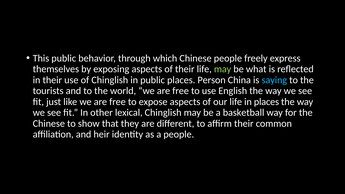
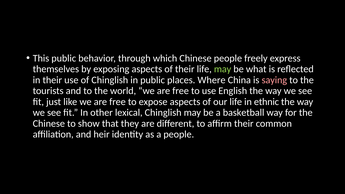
Person: Person -> Where
saying colour: light blue -> pink
in places: places -> ethnic
